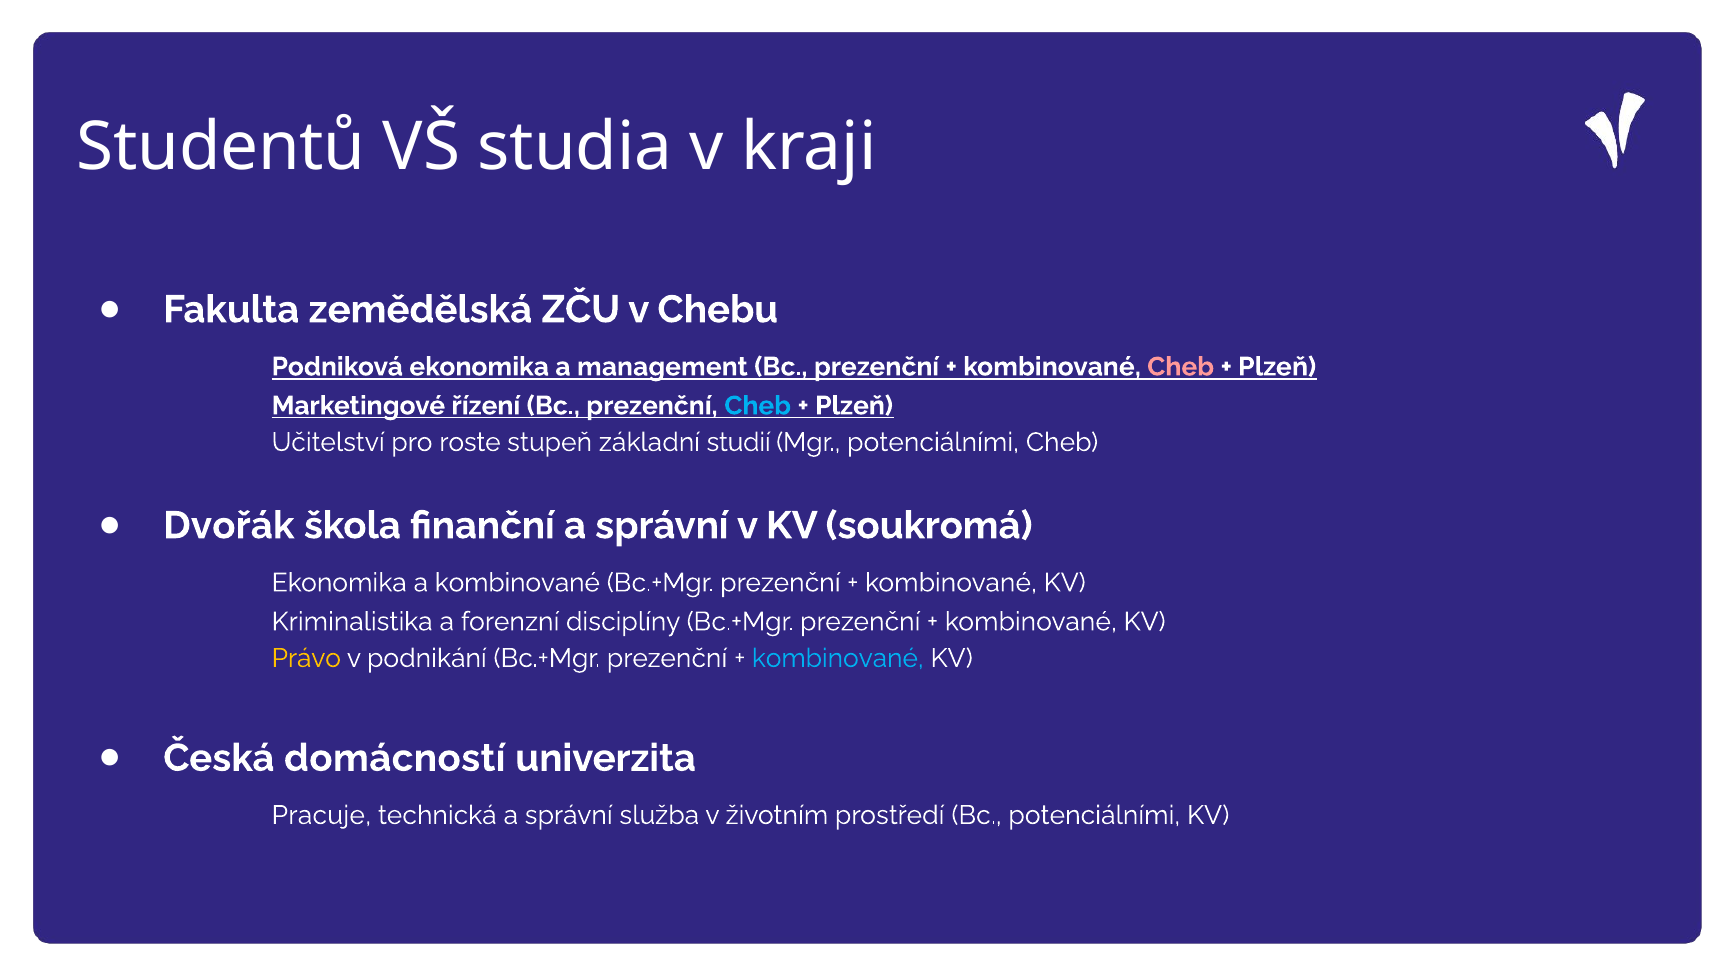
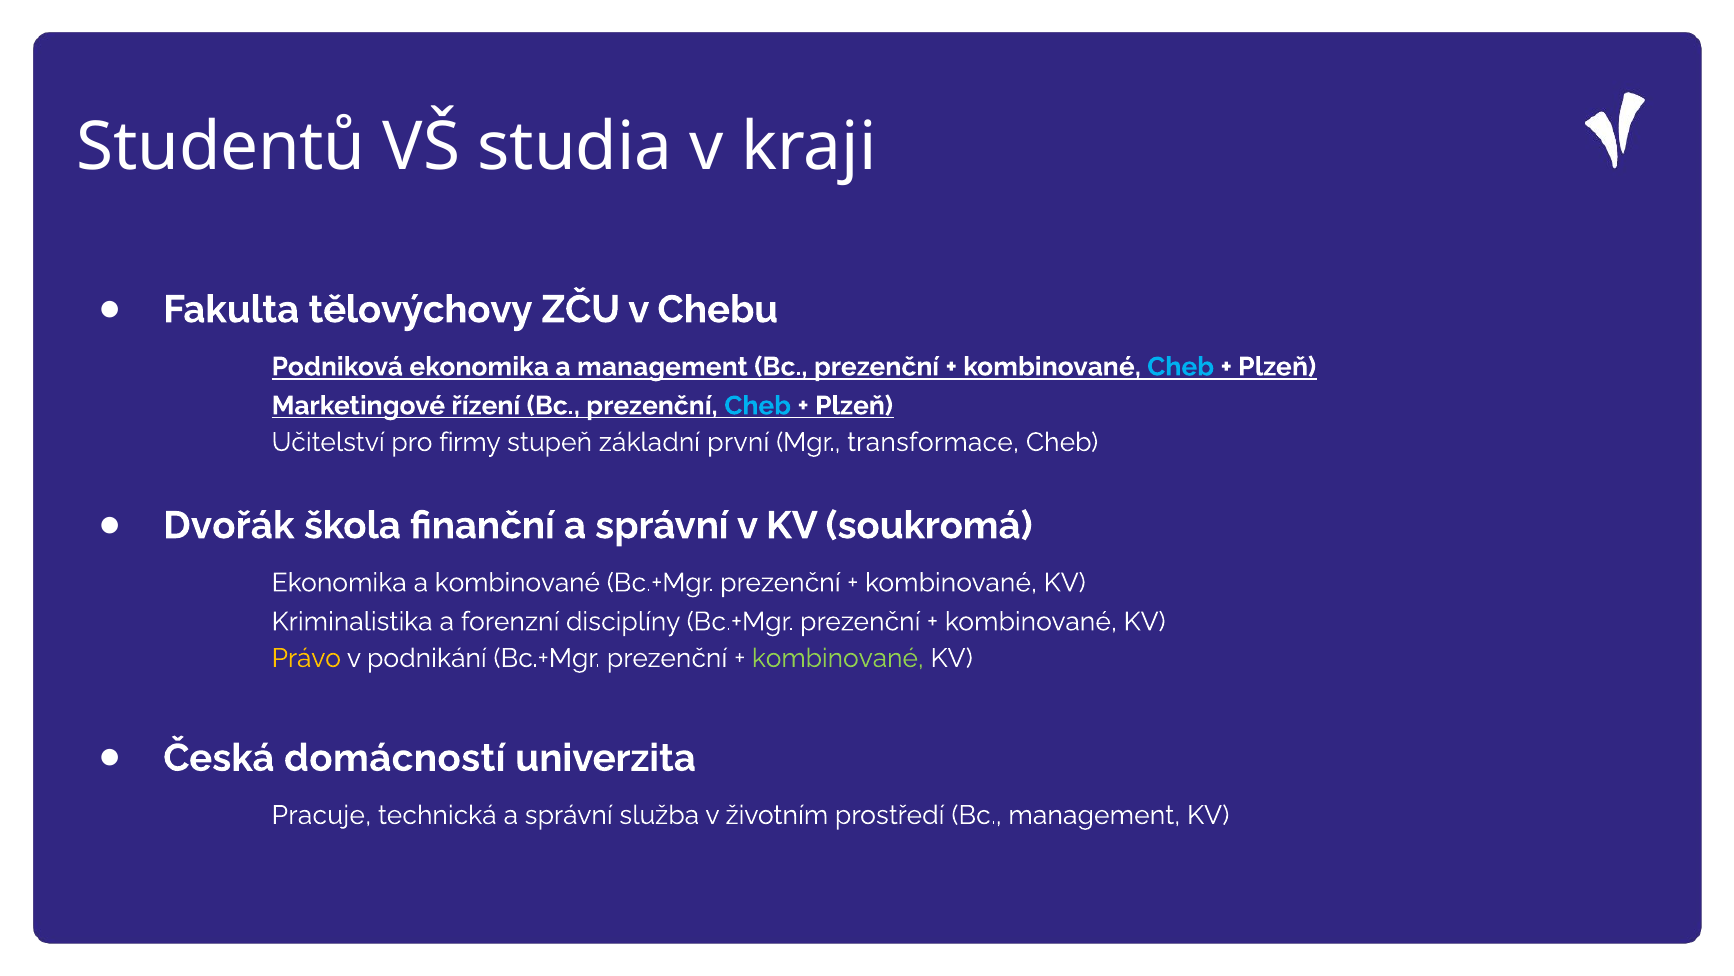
zemědělská: zemědělská -> tělovýchovy
Cheb at (1181, 367) colour: pink -> light blue
roste: roste -> firmy
studií: studií -> první
Mgr potenciálními: potenciálními -> transformace
kombinované at (838, 658) colour: light blue -> light green
Bc potenciálními: potenciálními -> management
